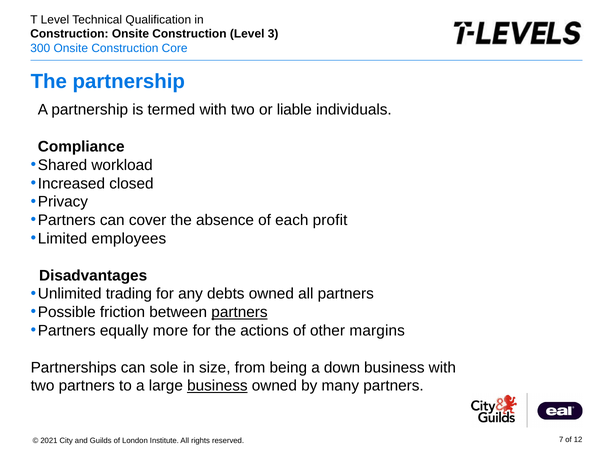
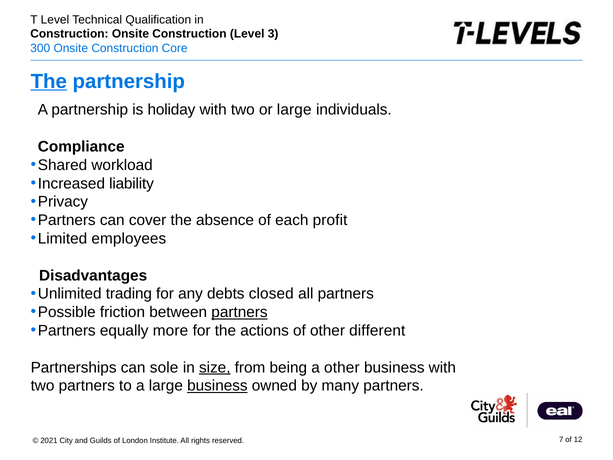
The at (49, 81) underline: none -> present
termed: termed -> holiday
or liable: liable -> large
closed: closed -> liability
debts owned: owned -> closed
margins: margins -> different
size underline: none -> present
a down: down -> other
